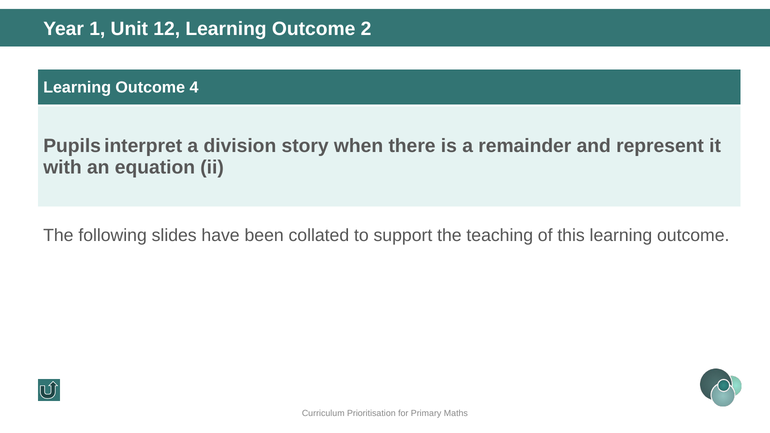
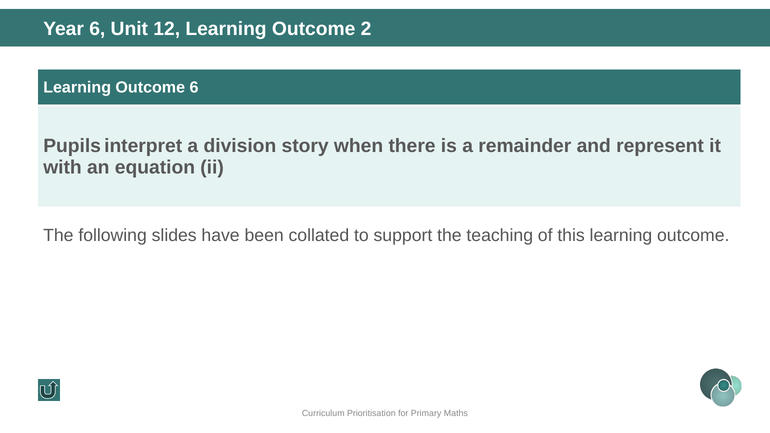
Year 1: 1 -> 6
Outcome 4: 4 -> 6
